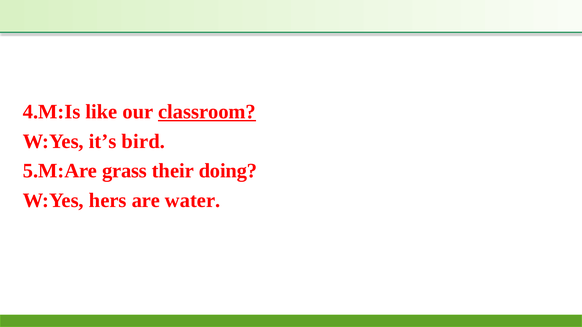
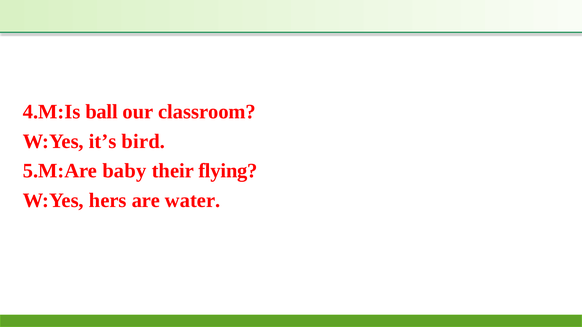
like: like -> ball
classroom underline: present -> none
grass: grass -> baby
doing: doing -> flying
